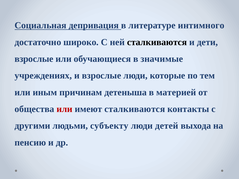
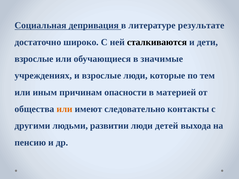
интимного: интимного -> результате
детеныша: детеныша -> опасности
или at (65, 109) colour: red -> orange
имеют сталкиваются: сталкиваются -> следовательно
субъекту: субъекту -> развитии
